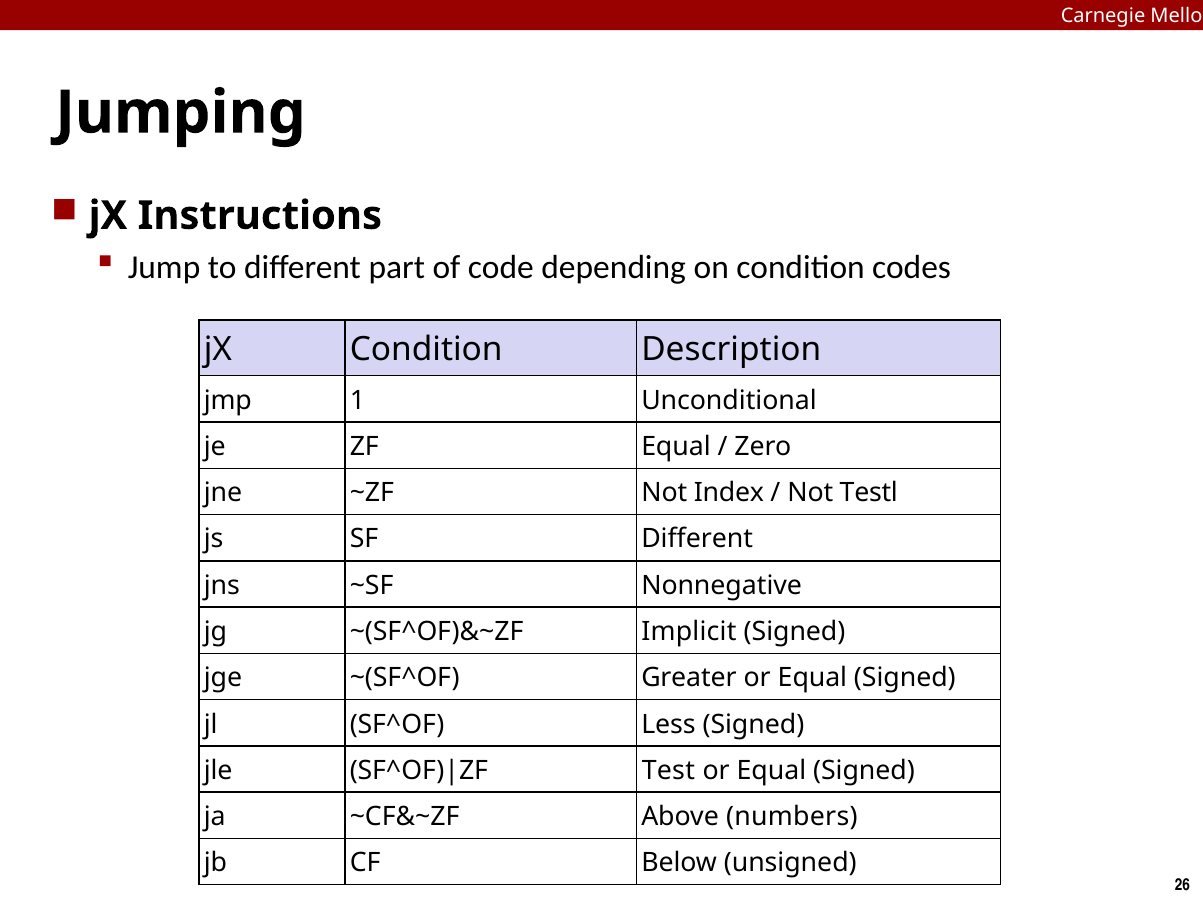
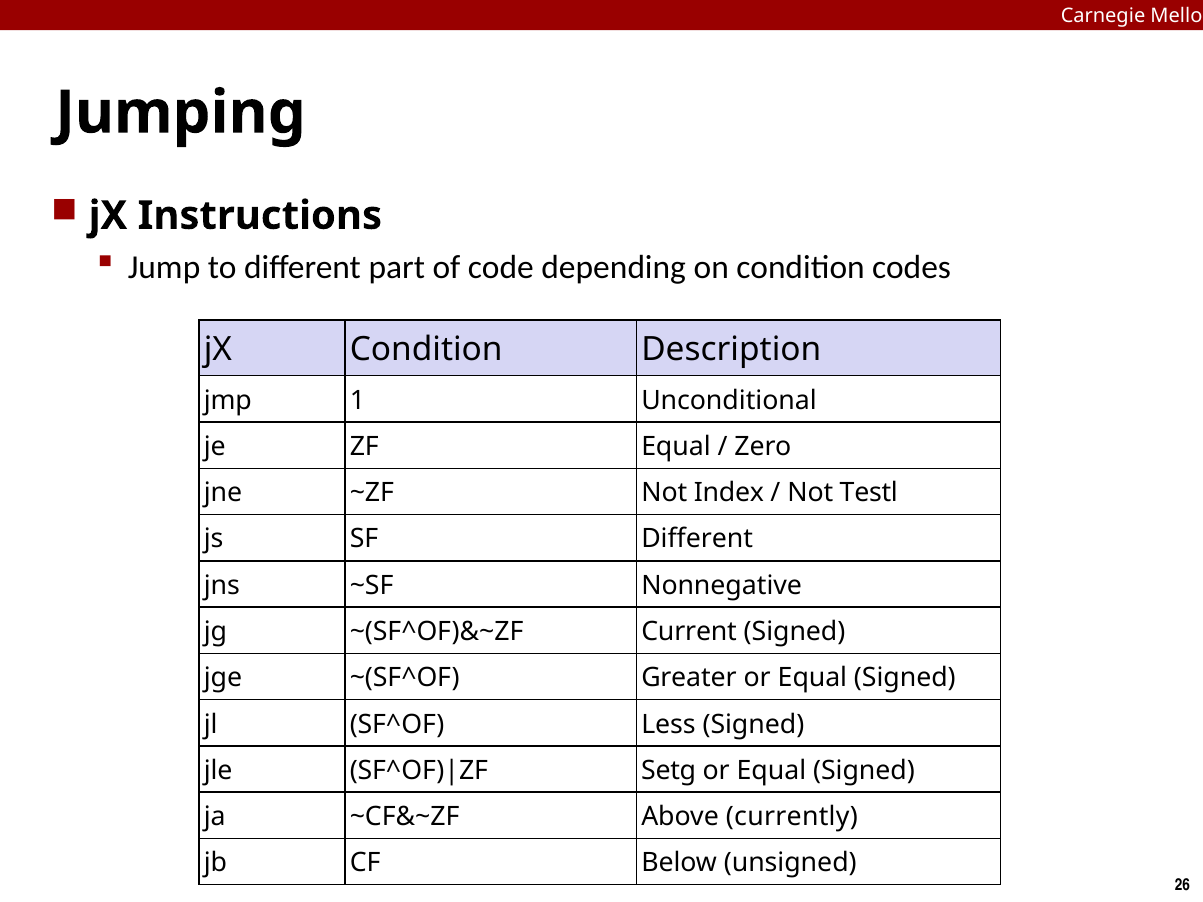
Implicit: Implicit -> Current
Test: Test -> Setg
numbers: numbers -> currently
